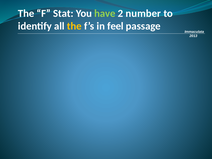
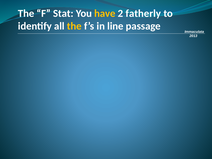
have colour: light green -> yellow
number: number -> fatherly
feel: feel -> line
